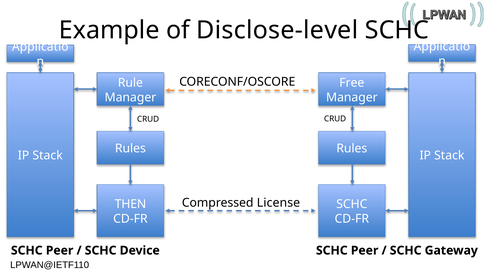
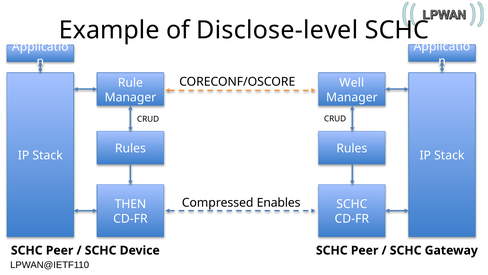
Free: Free -> Well
License: License -> Enables
